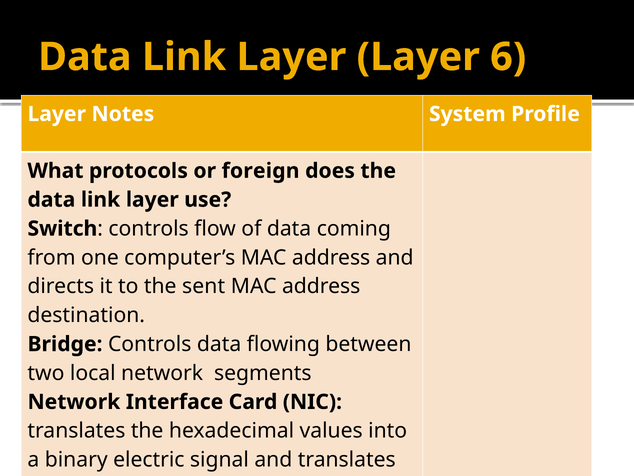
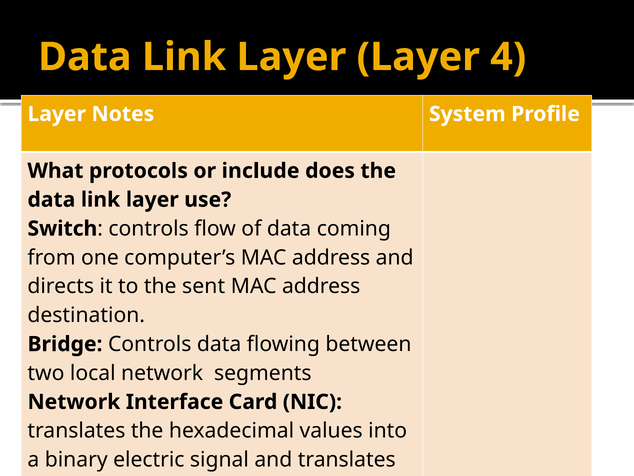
6: 6 -> 4
foreign: foreign -> include
